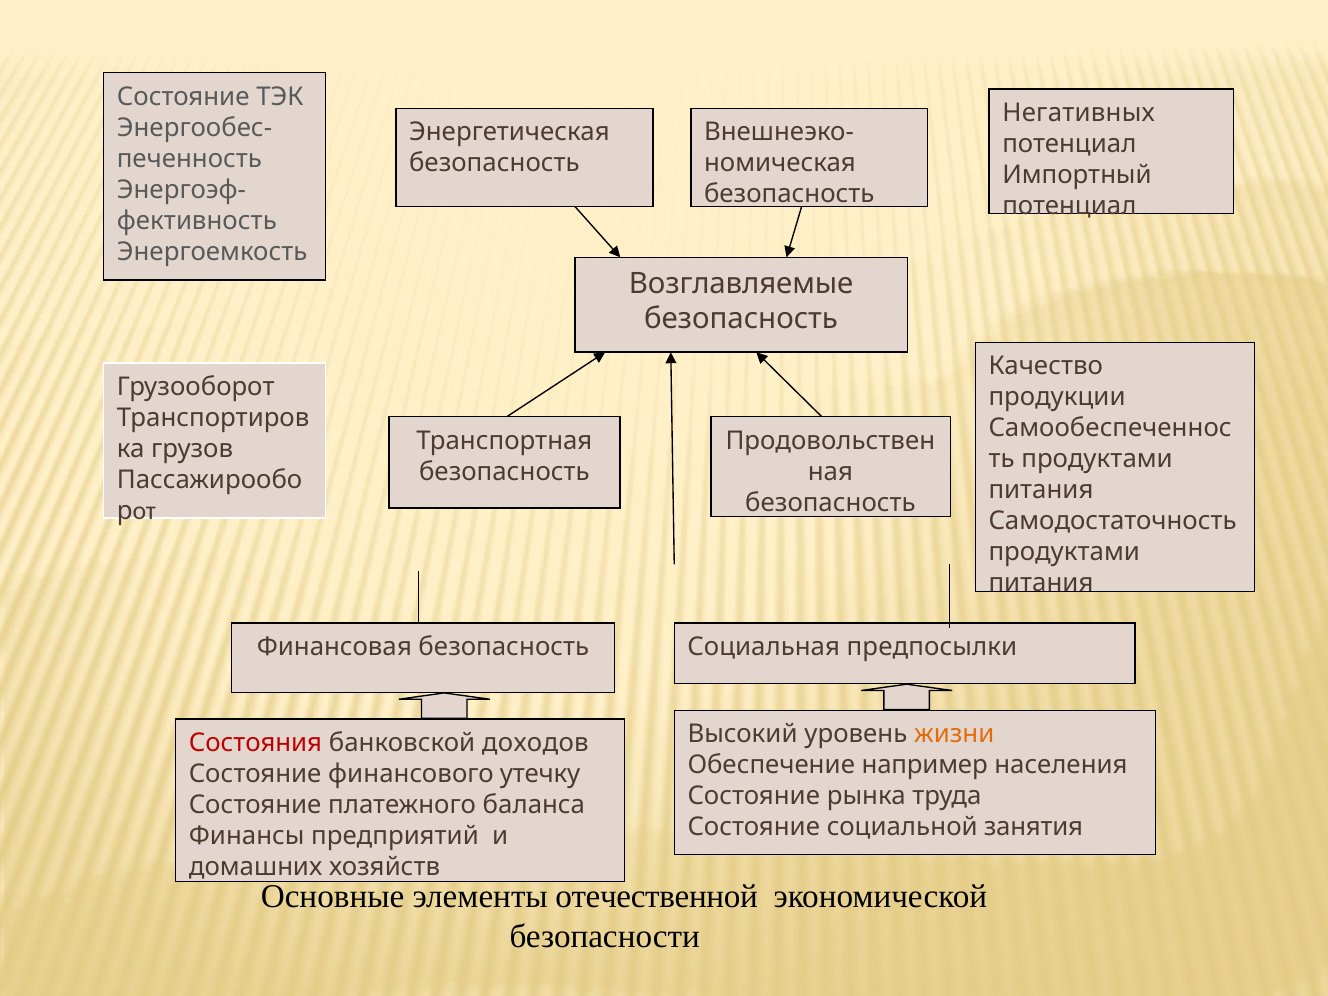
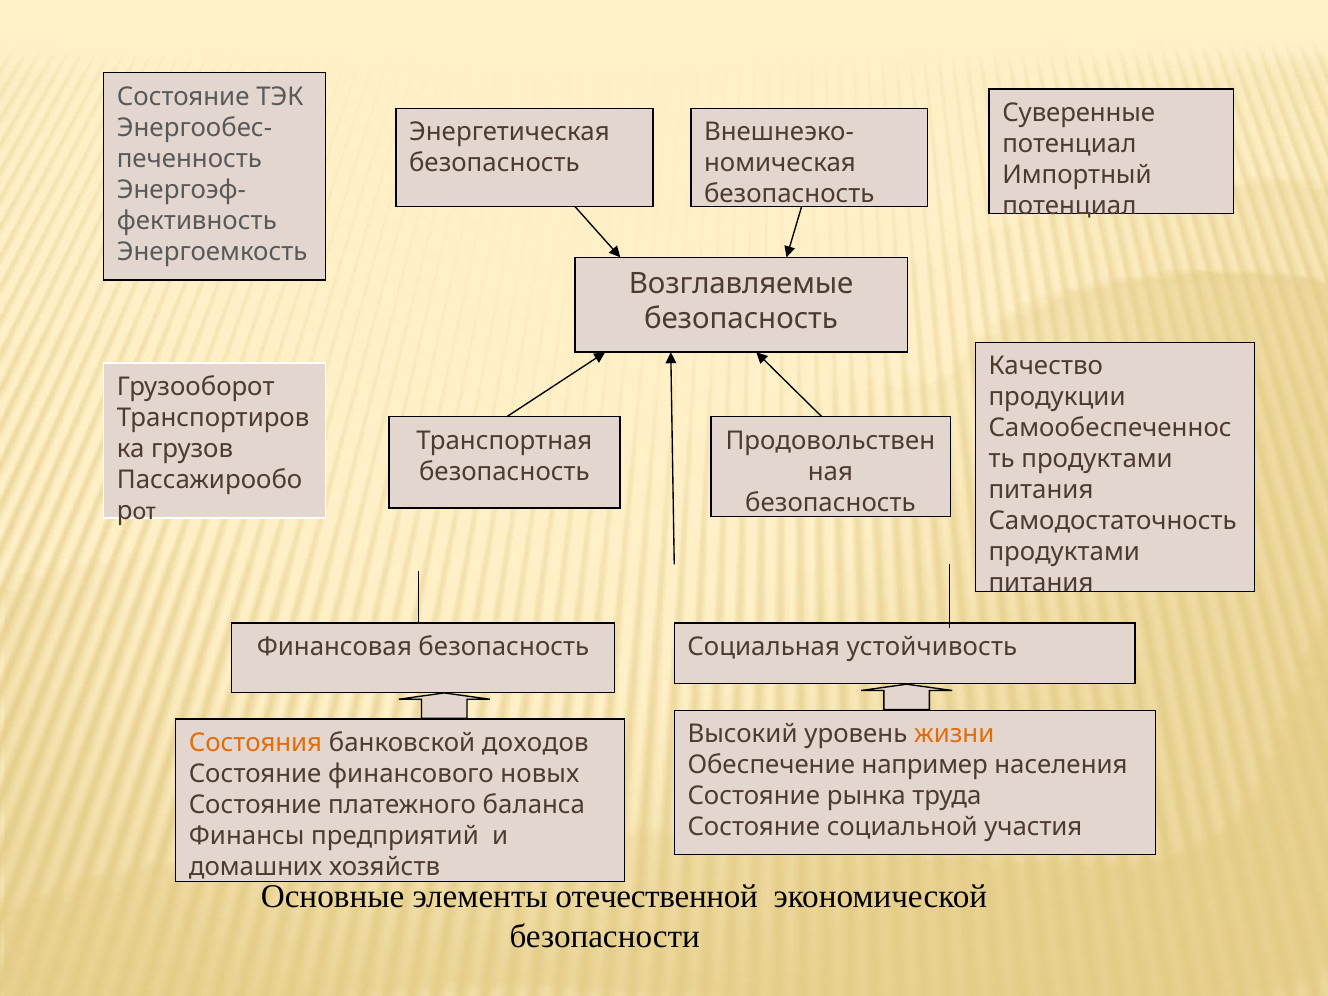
Негативных: Негативных -> Суверенные
предпосылки: предпосылки -> устойчивость
Состояния colour: red -> orange
утечку: утечку -> новых
занятия: занятия -> участия
